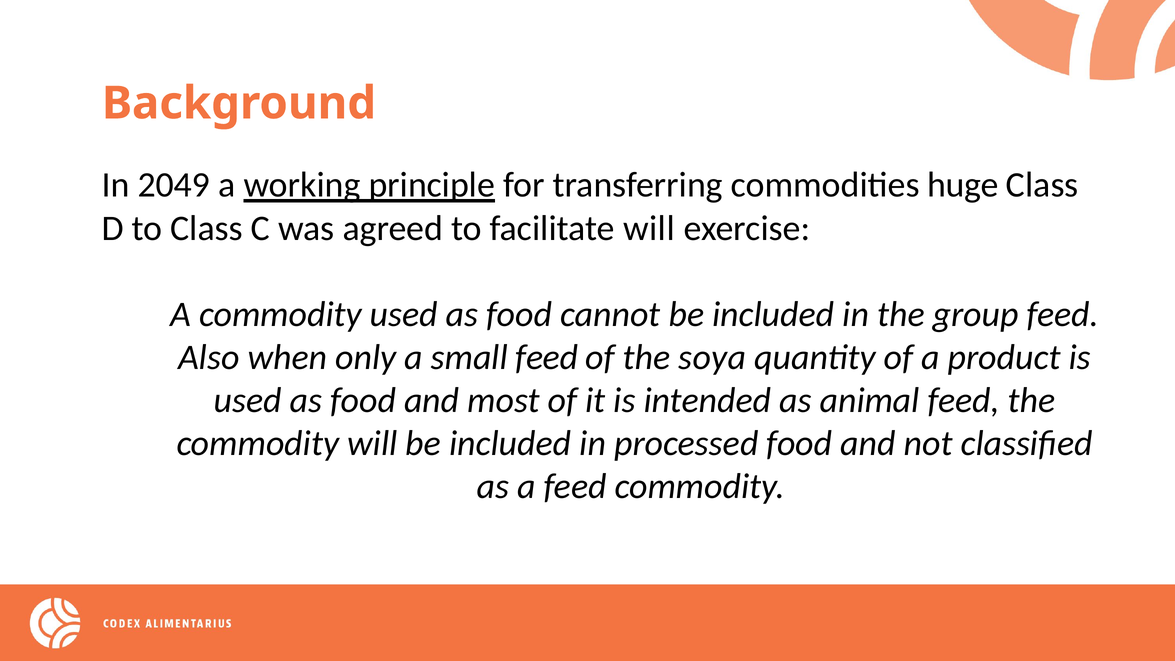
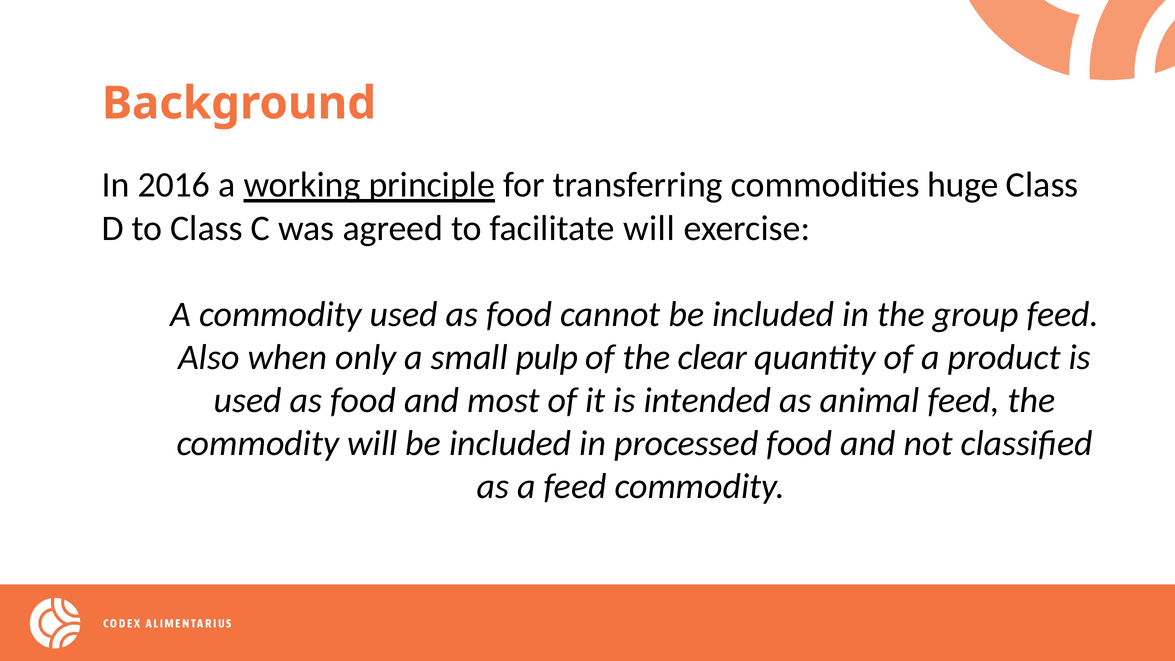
2049: 2049 -> 2016
small feed: feed -> pulp
soya: soya -> clear
